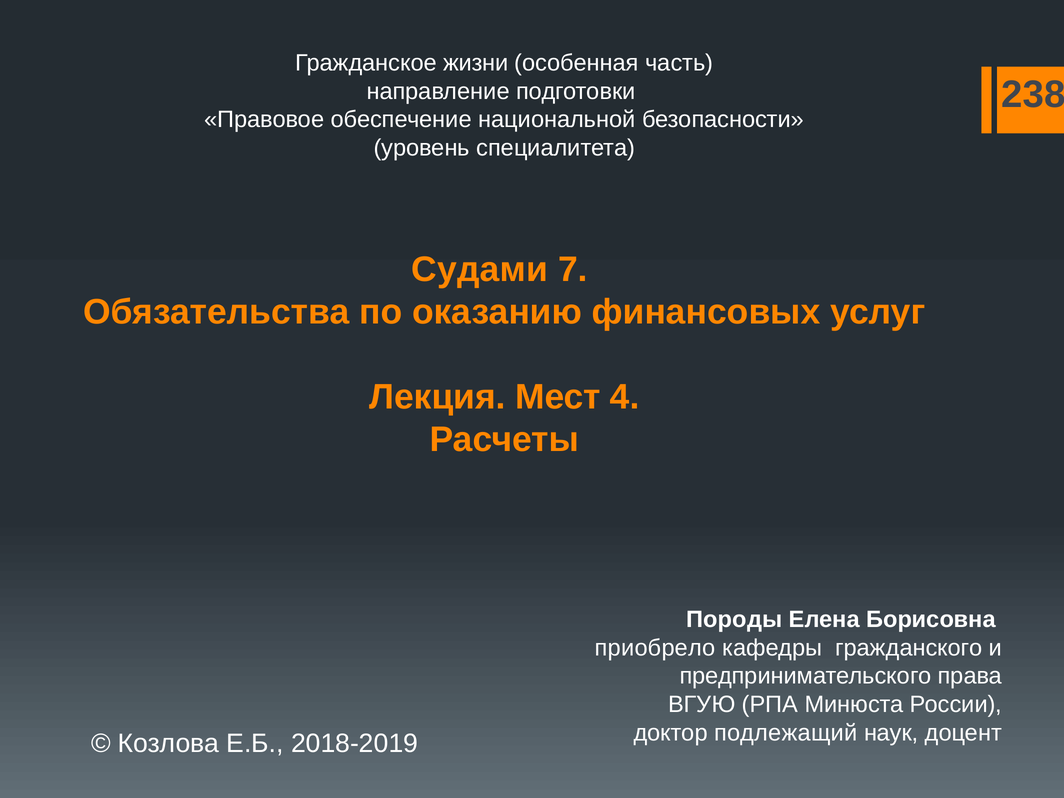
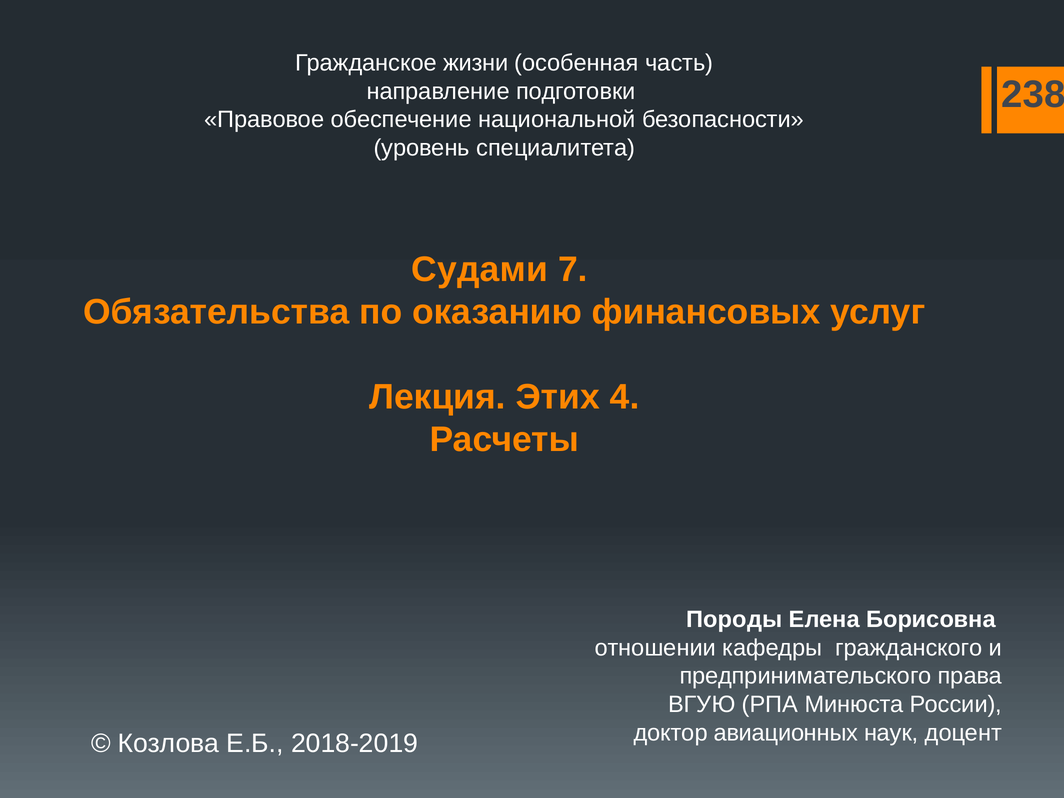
Мест: Мест -> Этих
приобрело: приобрело -> отношении
подлежащий: подлежащий -> авиационных
